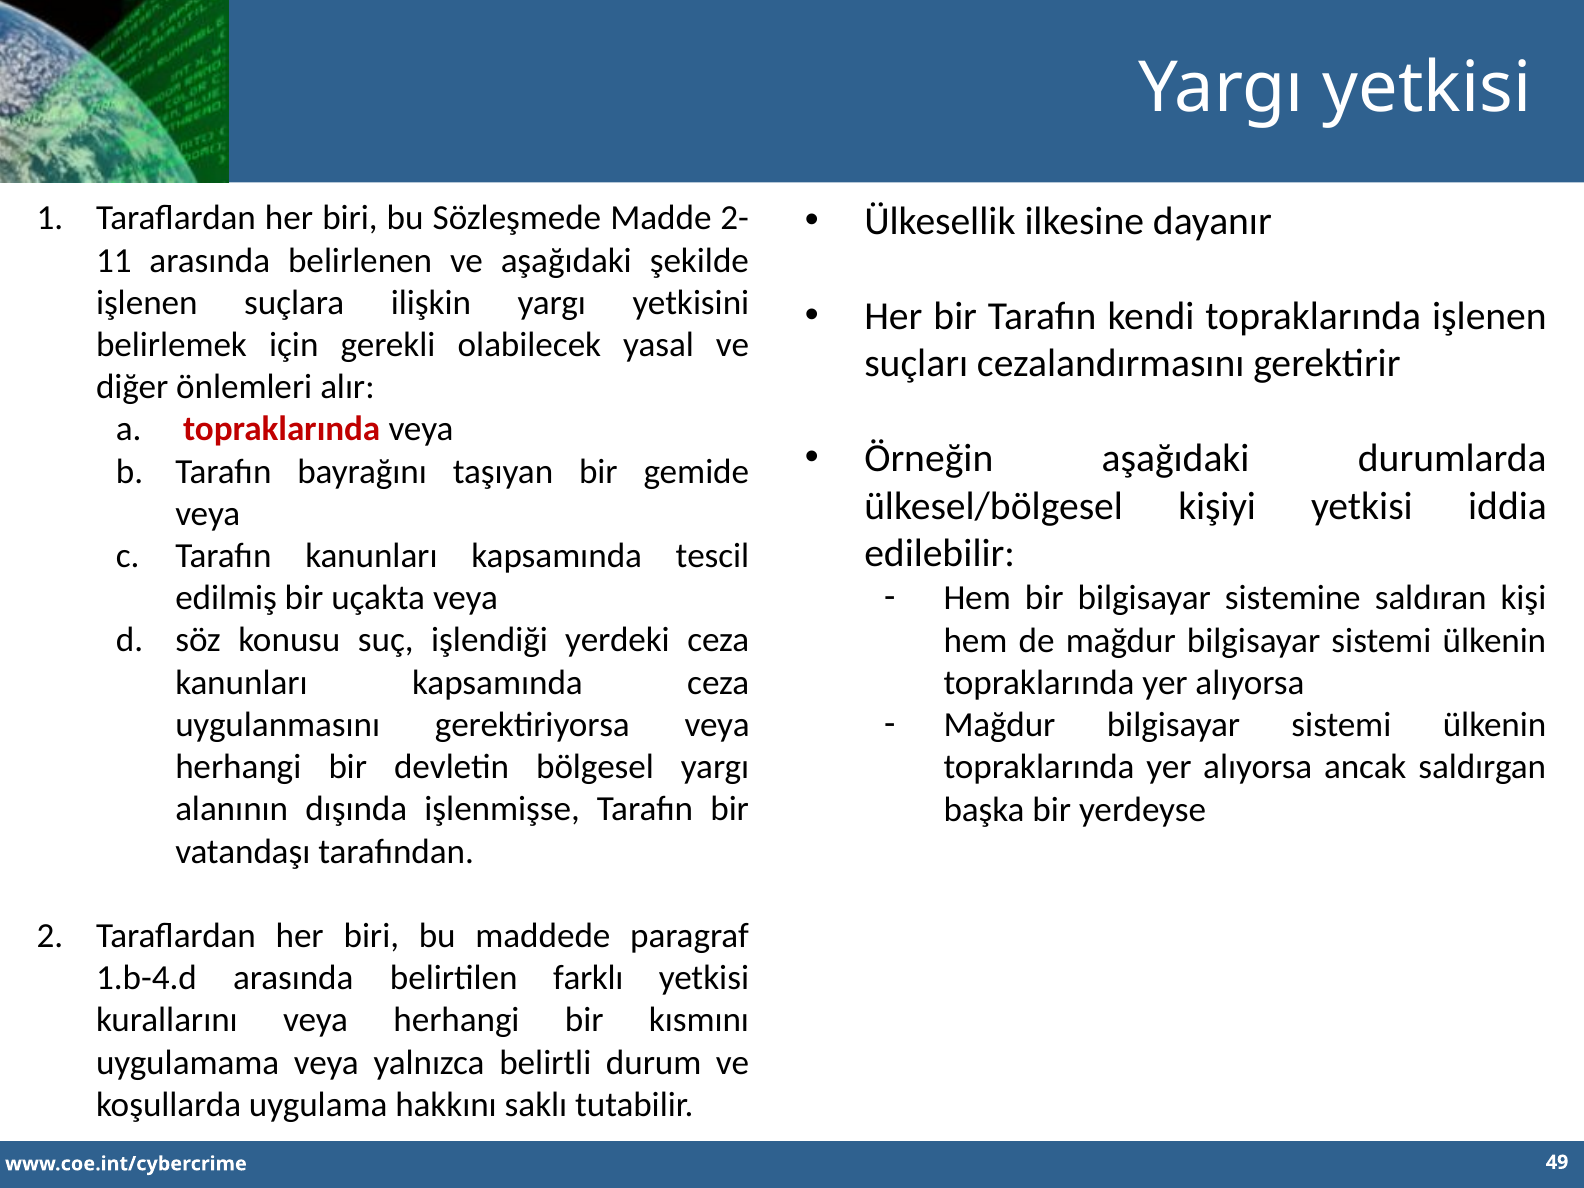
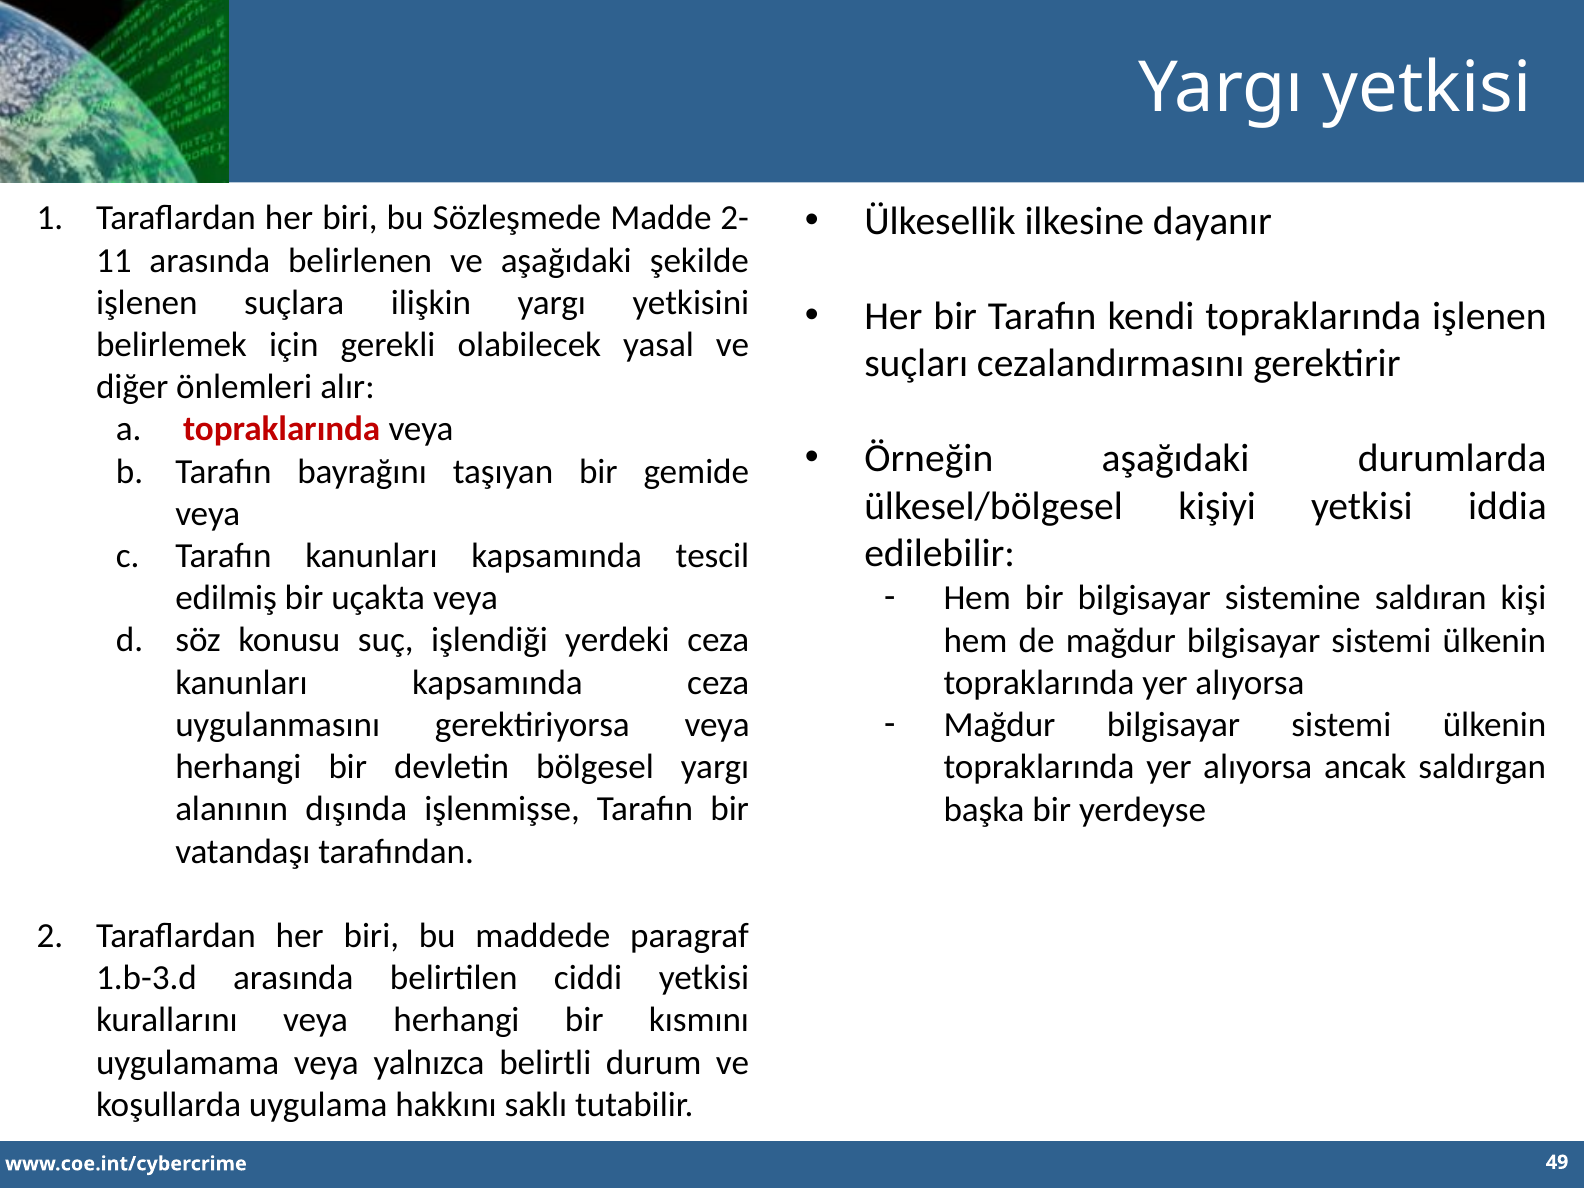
1.b-4.d: 1.b-4.d -> 1.b-3.d
farklı: farklı -> ciddi
